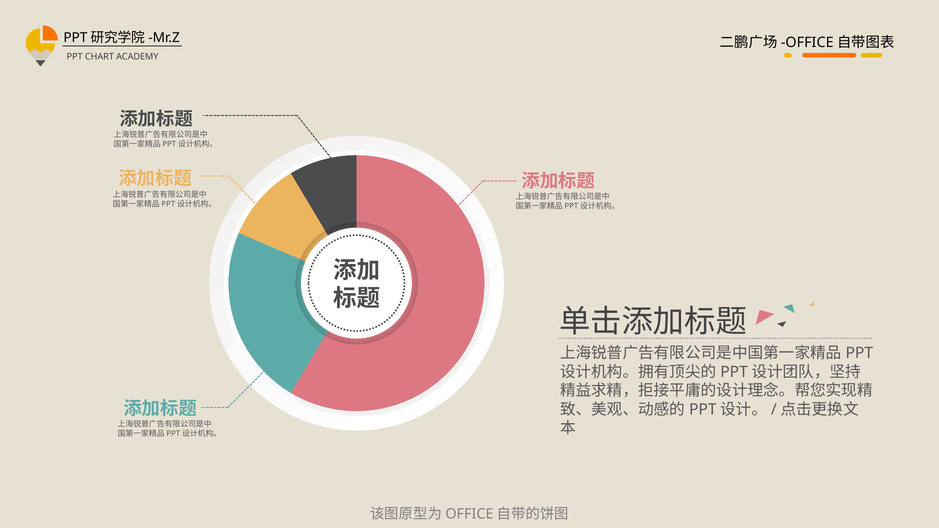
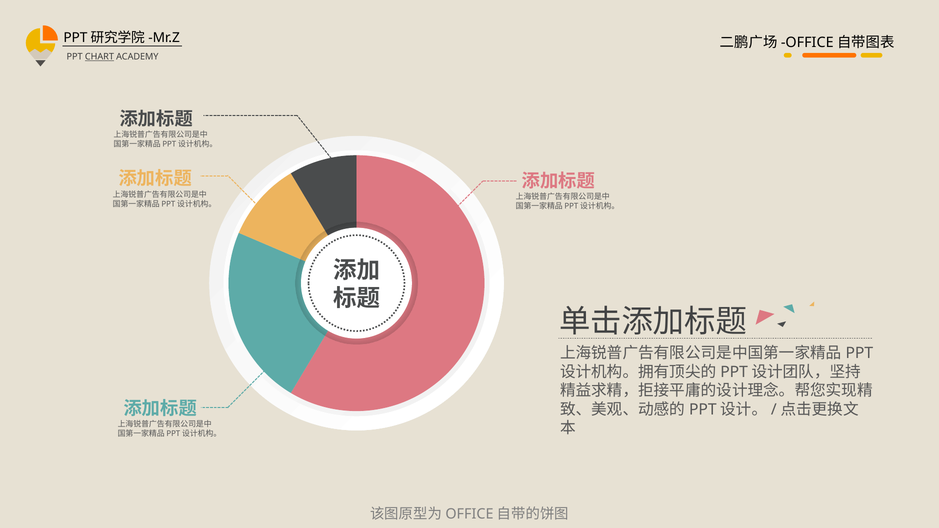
CHART underline: none -> present
